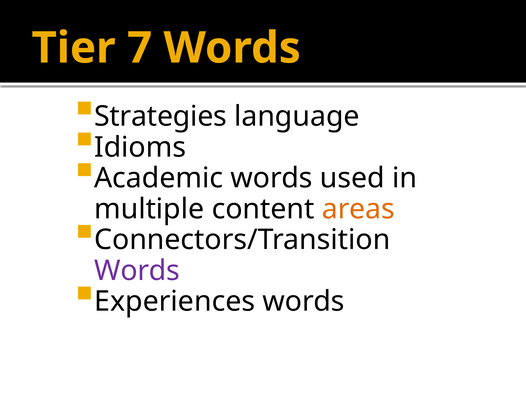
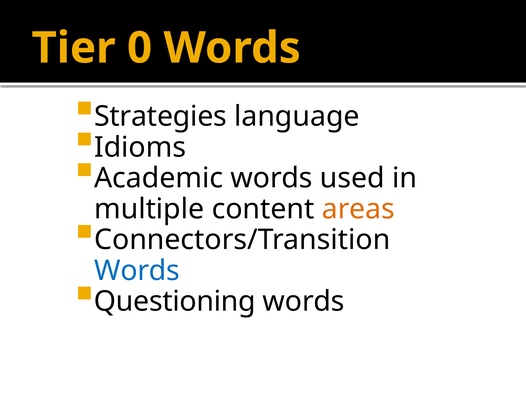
7: 7 -> 0
Words at (137, 270) colour: purple -> blue
Experiences: Experiences -> Questioning
